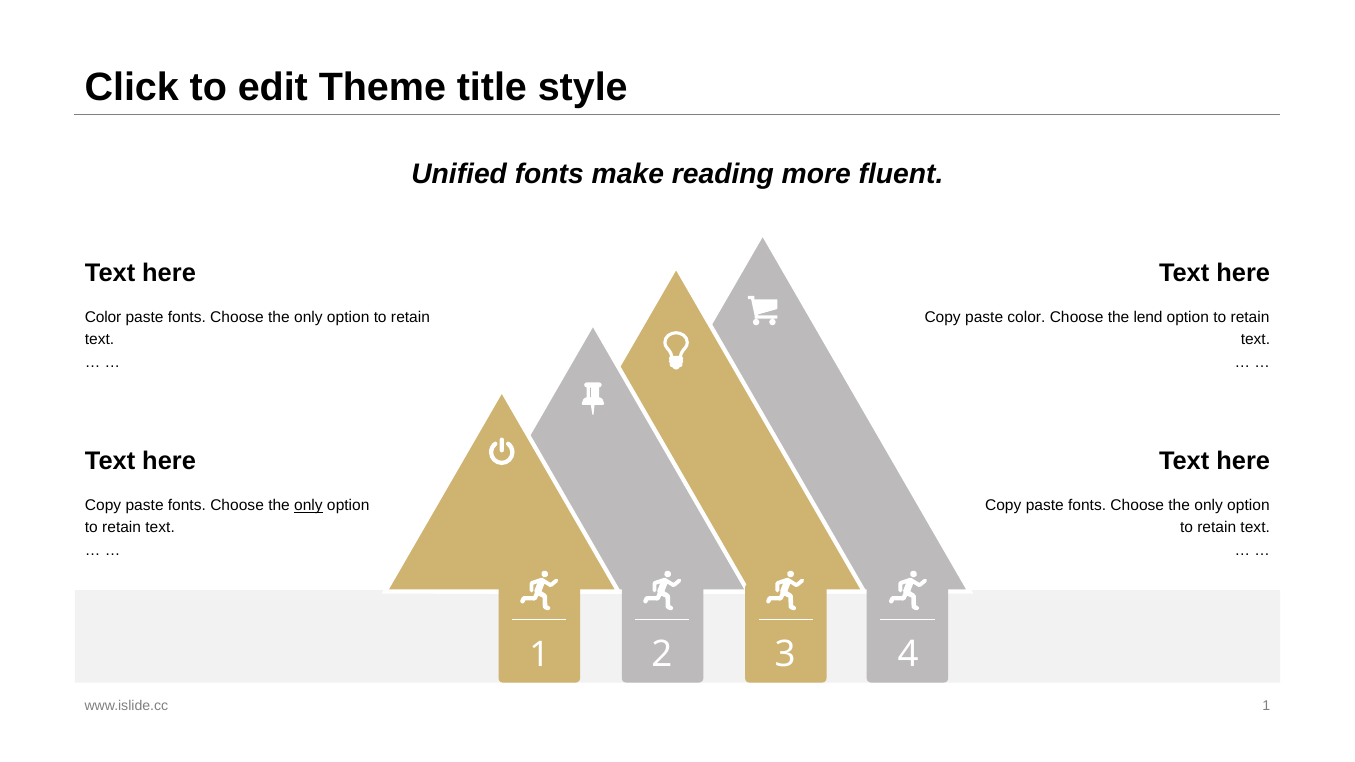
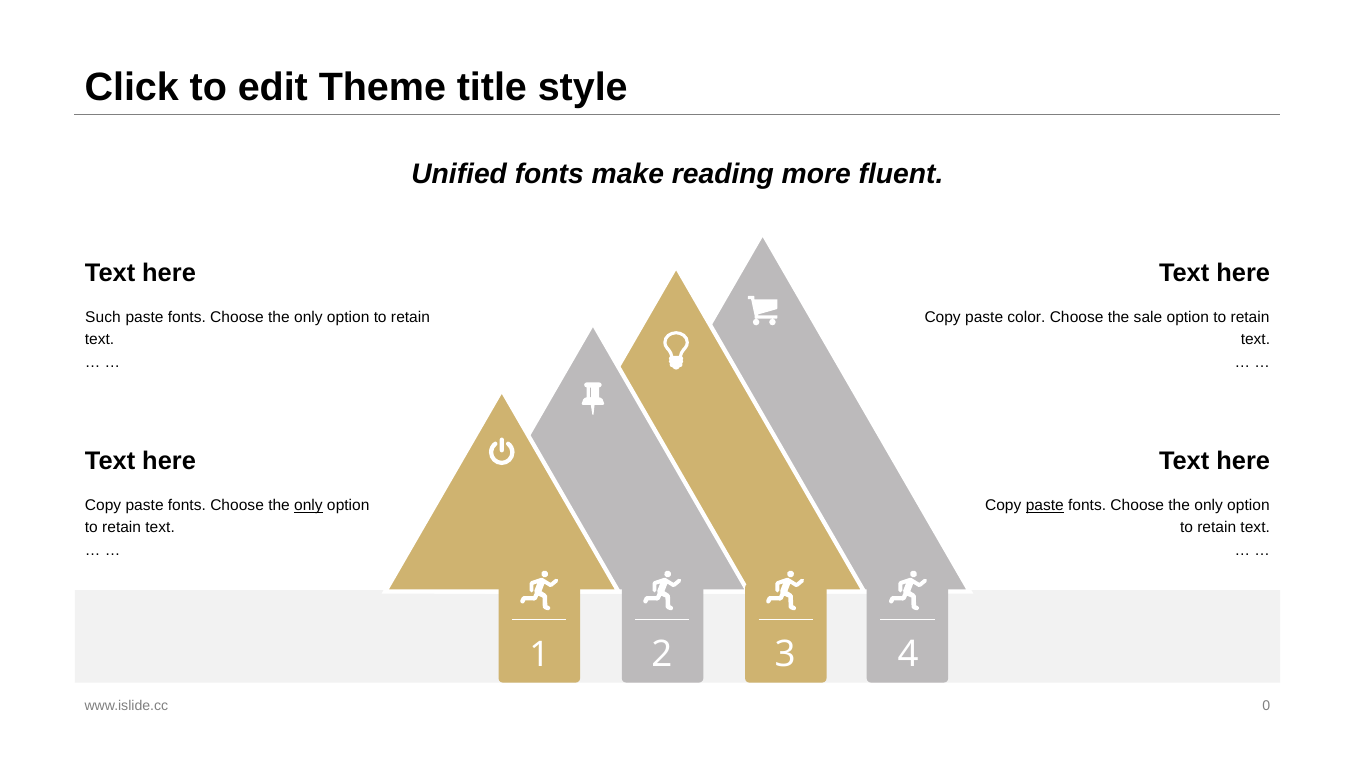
Color at (103, 318): Color -> Such
lend: lend -> sale
paste at (1045, 506) underline: none -> present
www.islide.cc 1: 1 -> 0
